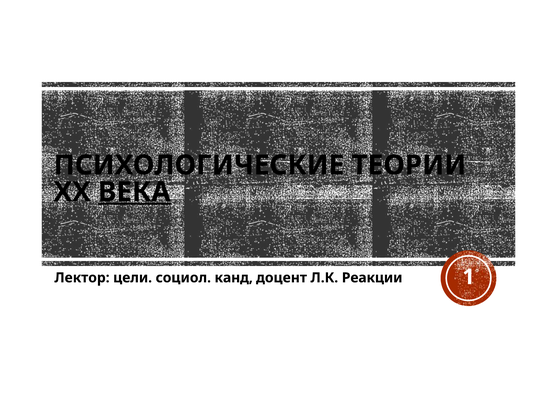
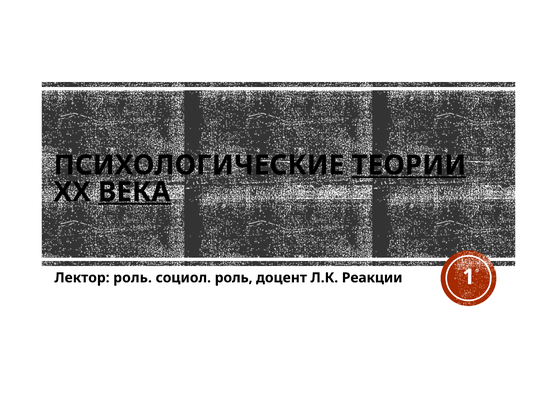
ТЕОРИИ underline: none -> present
Лектор цели: цели -> роль
социол канд: канд -> роль
